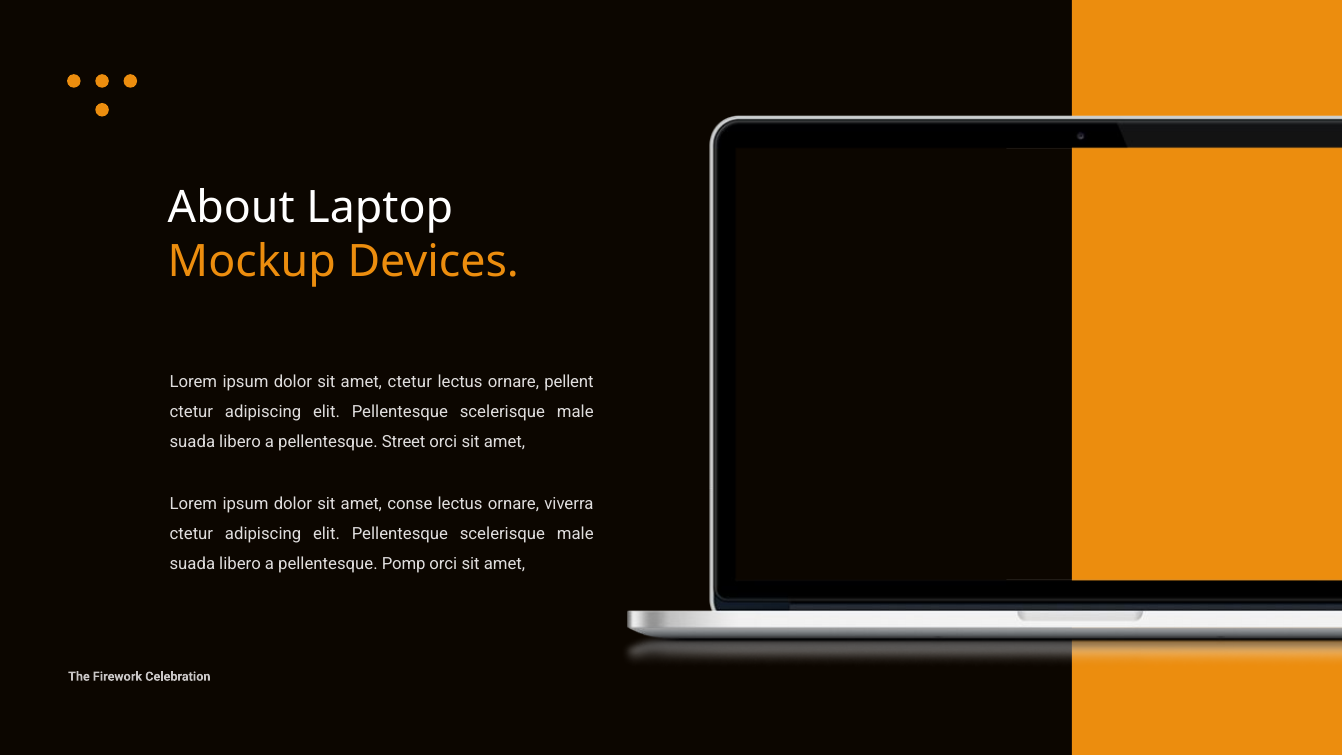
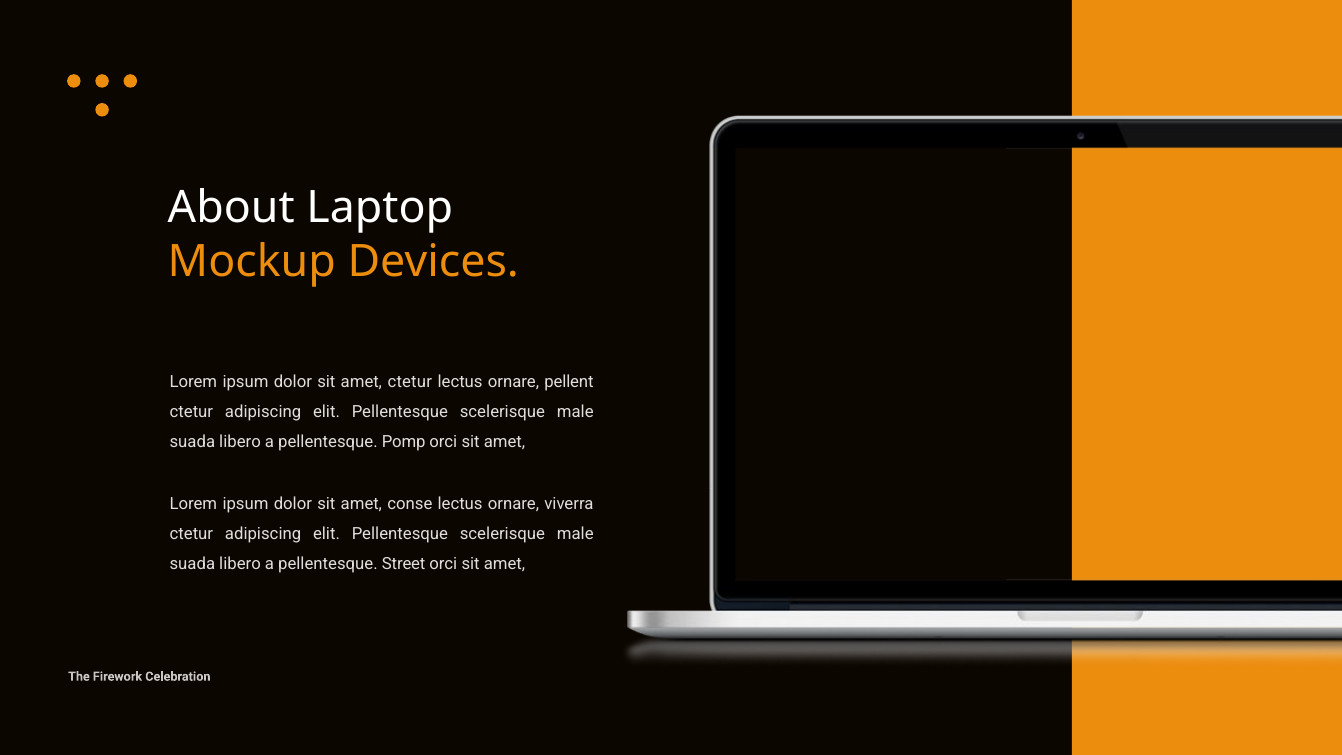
Street: Street -> Pomp
Pomp: Pomp -> Street
